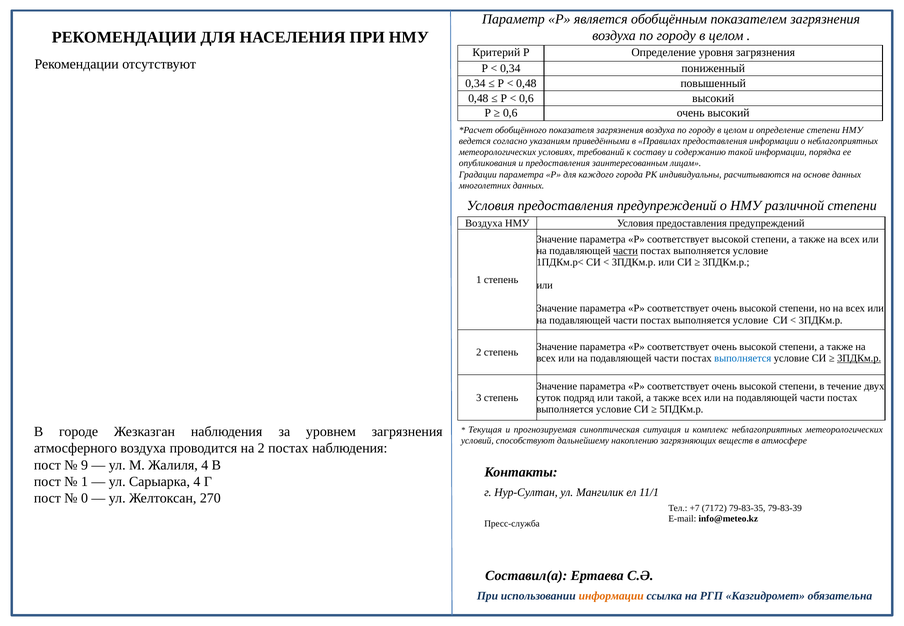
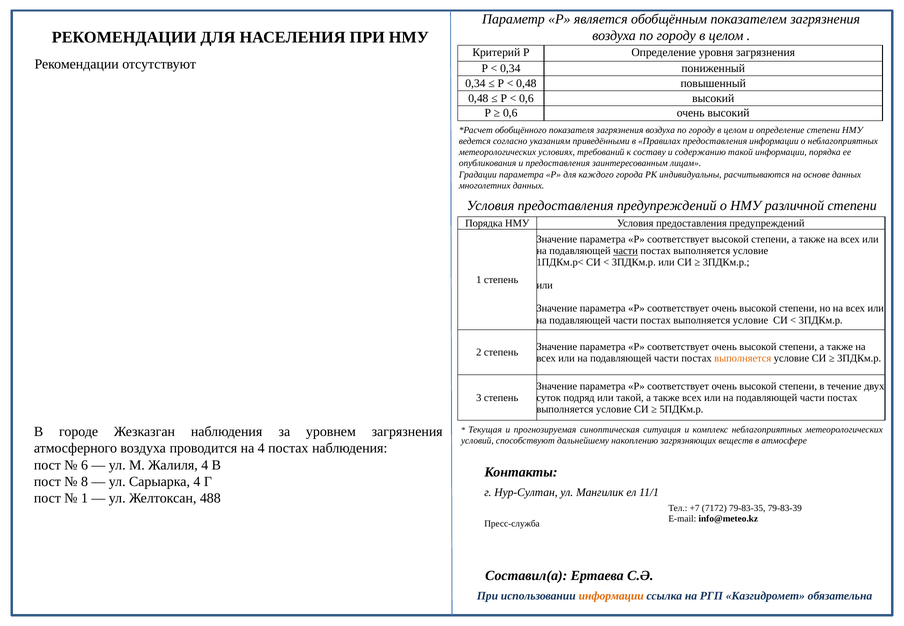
Воздуха at (484, 223): Воздуха -> Порядка
выполняется at (743, 358) colour: blue -> orange
3ПДКм.р at (859, 358) underline: present -> none
на 2: 2 -> 4
9: 9 -> 6
1 at (84, 481): 1 -> 8
0 at (84, 498): 0 -> 1
270: 270 -> 488
